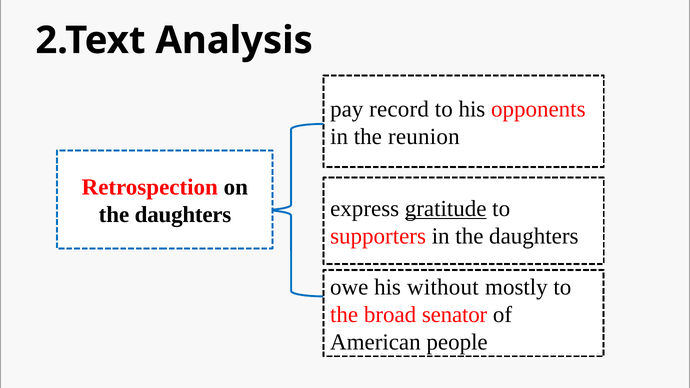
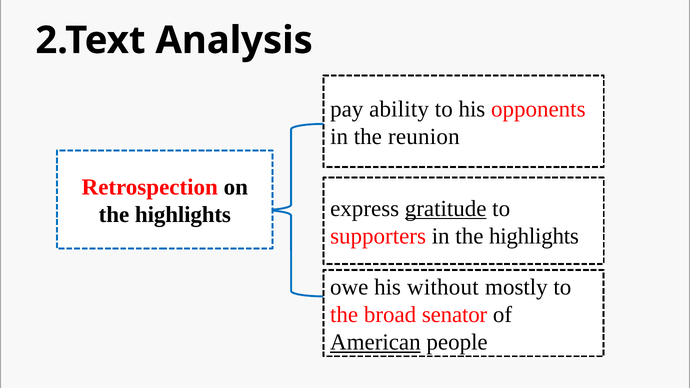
record: record -> ability
daughters at (183, 215): daughters -> highlights
in the daughters: daughters -> highlights
American underline: none -> present
